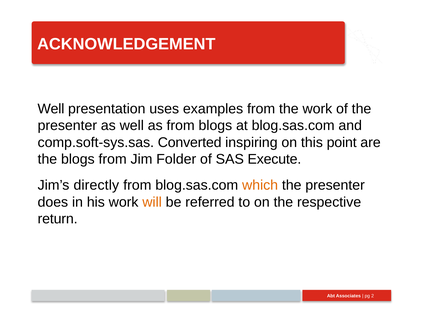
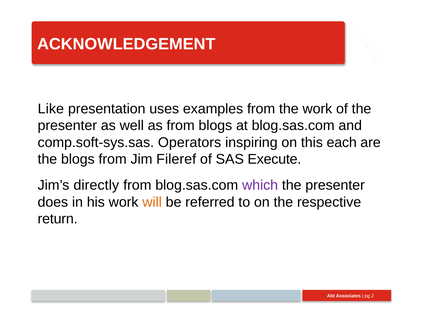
Well at (51, 109): Well -> Like
Converted: Converted -> Operators
point: point -> each
Folder: Folder -> Fileref
which colour: orange -> purple
